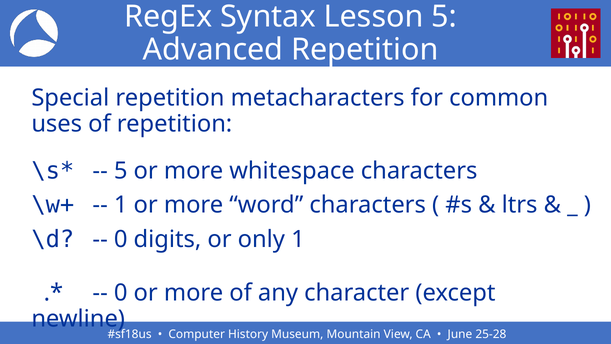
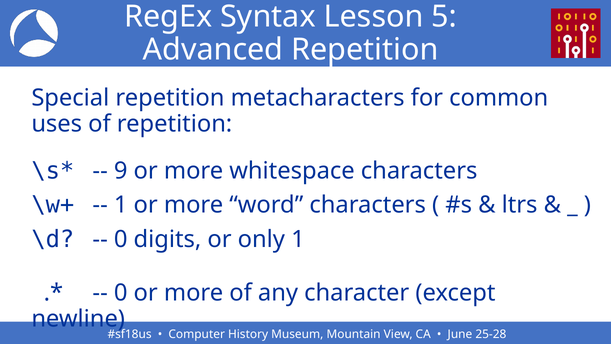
5 at (121, 171): 5 -> 9
